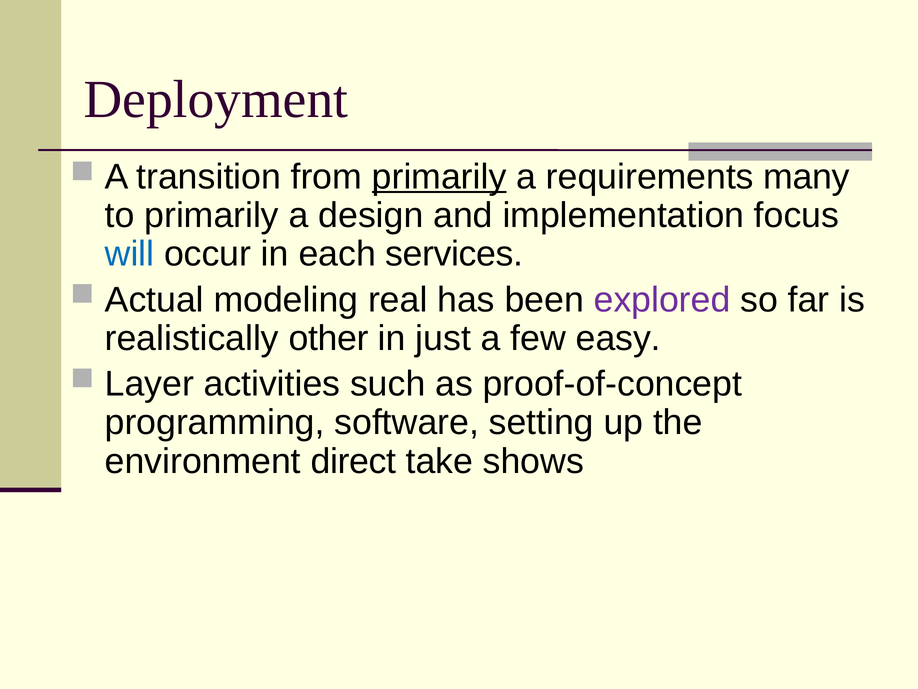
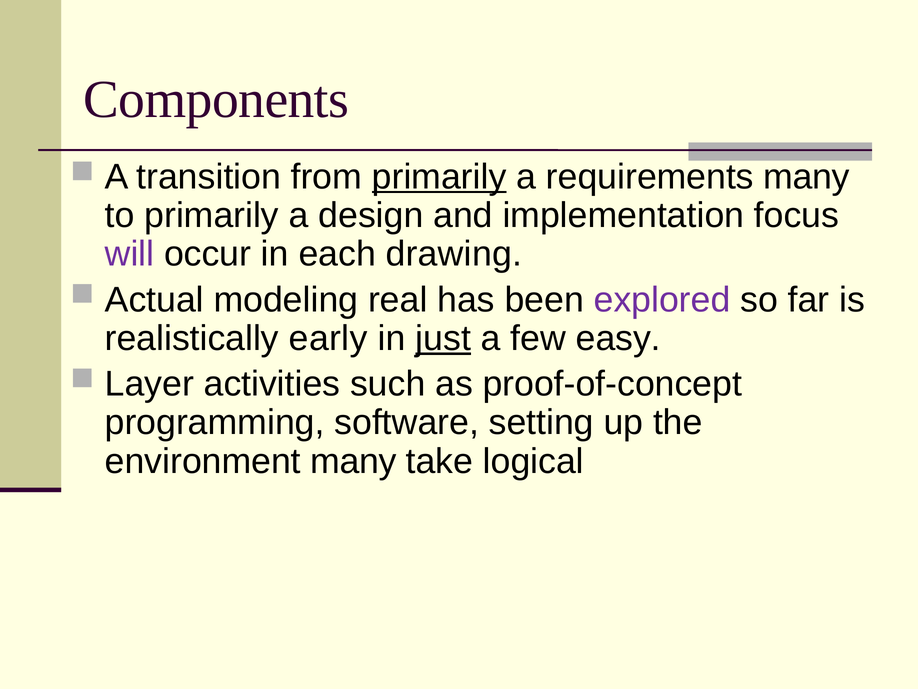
Deployment: Deployment -> Components
will colour: blue -> purple
services: services -> drawing
other: other -> early
just underline: none -> present
environment direct: direct -> many
shows: shows -> logical
